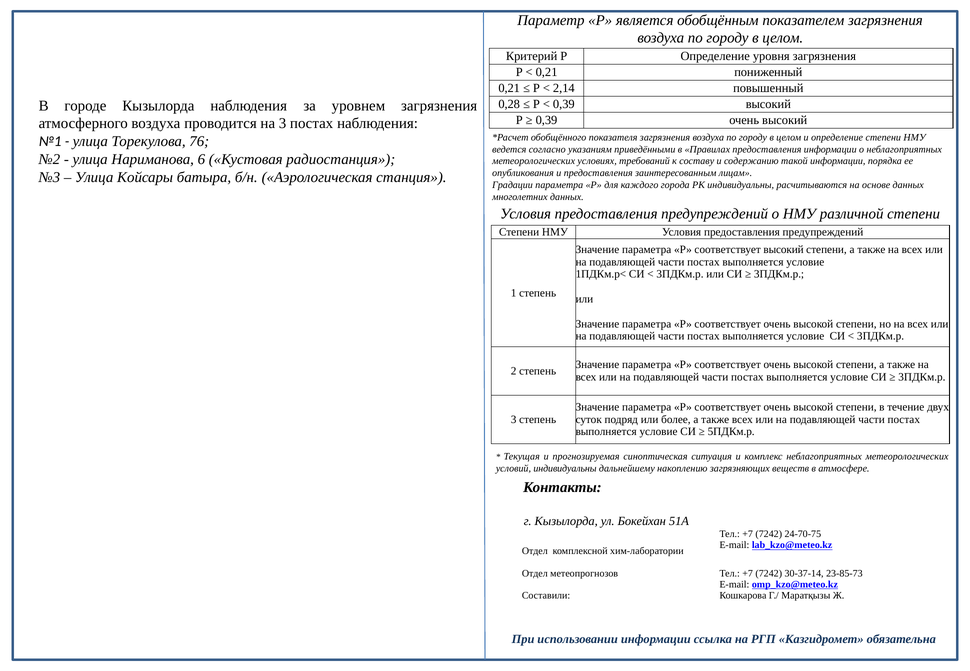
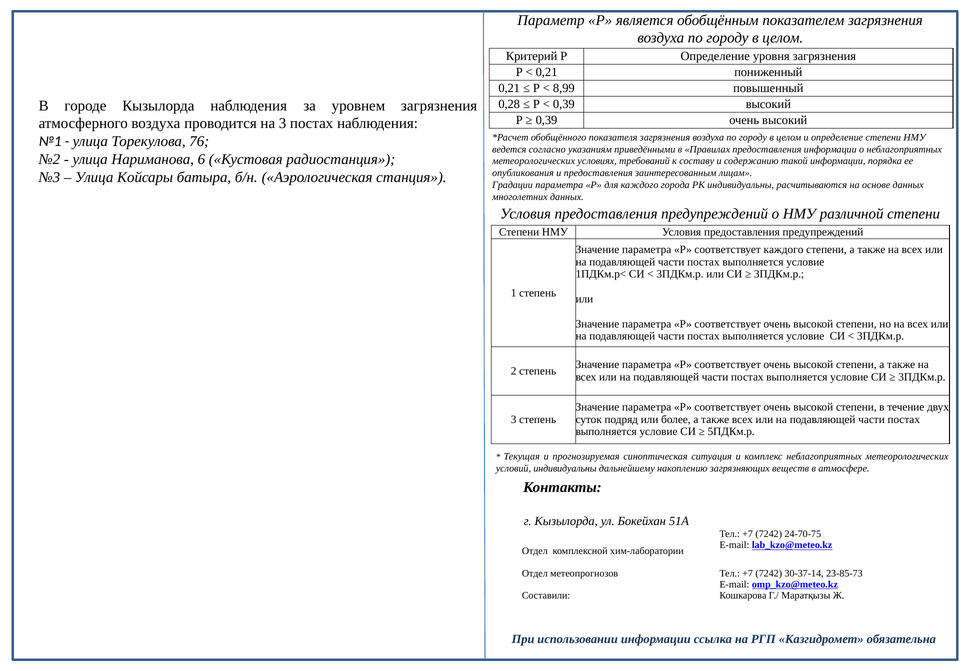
2,14: 2,14 -> 8,99
соответствует высокий: высокий -> каждого
